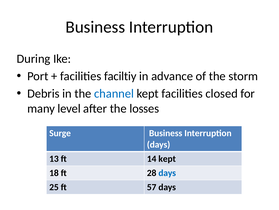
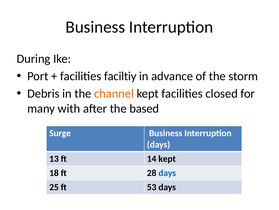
channel colour: blue -> orange
level: level -> with
losses: losses -> based
57: 57 -> 53
